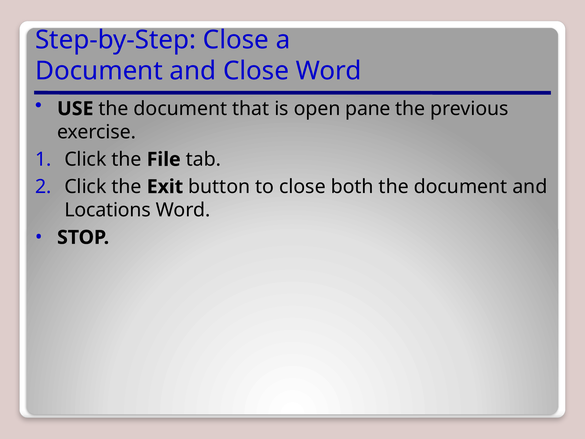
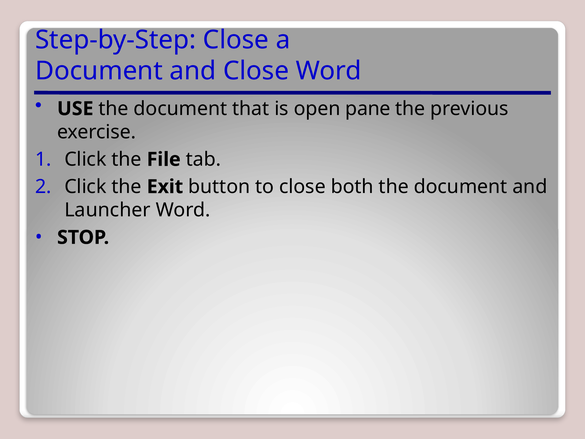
Locations: Locations -> Launcher
